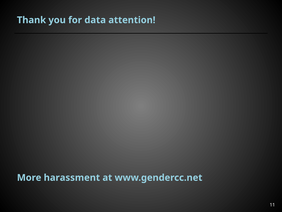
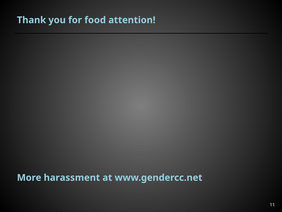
data: data -> food
